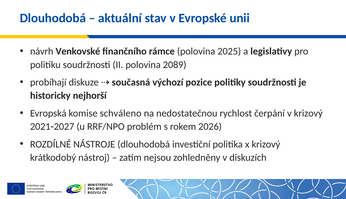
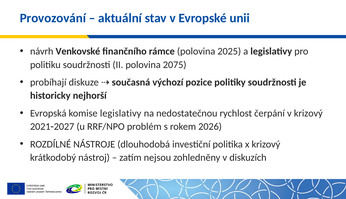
Dlouhodobá at (53, 18): Dlouhodobá -> Provozování
2089: 2089 -> 2075
komise schváleno: schváleno -> legislativy
